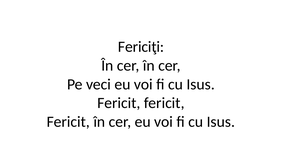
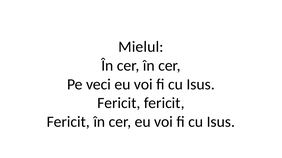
Fericiţi: Fericiţi -> Mielul
